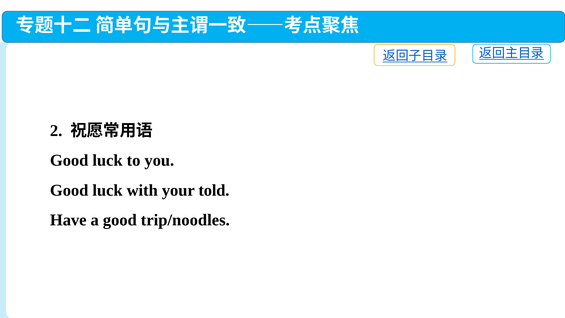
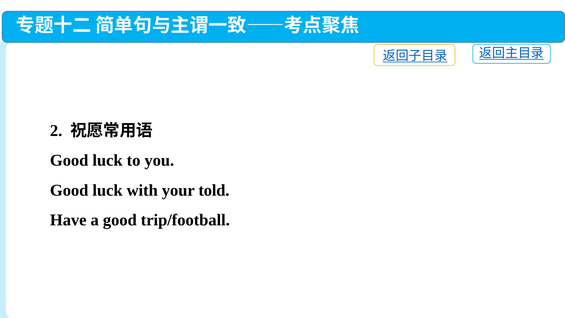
trip/noodles: trip/noodles -> trip/football
